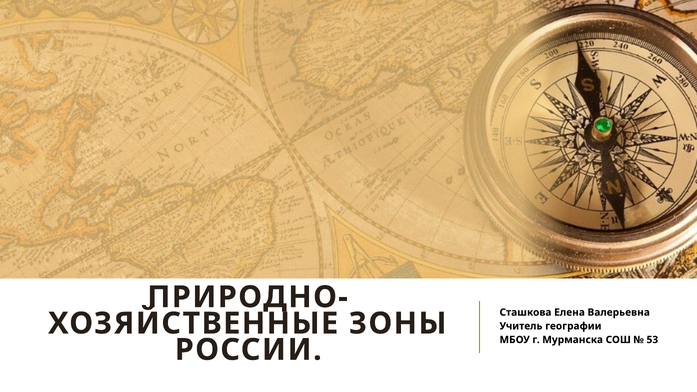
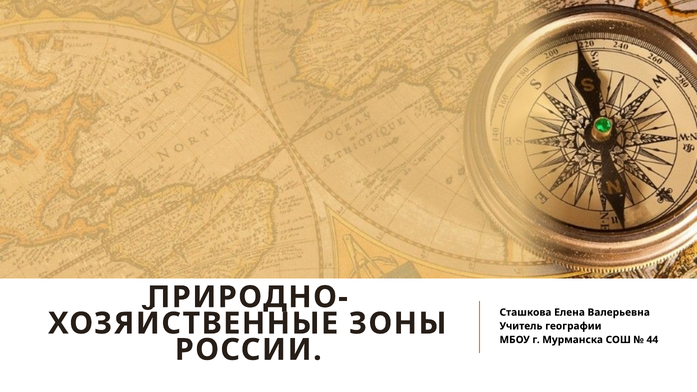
53: 53 -> 44
